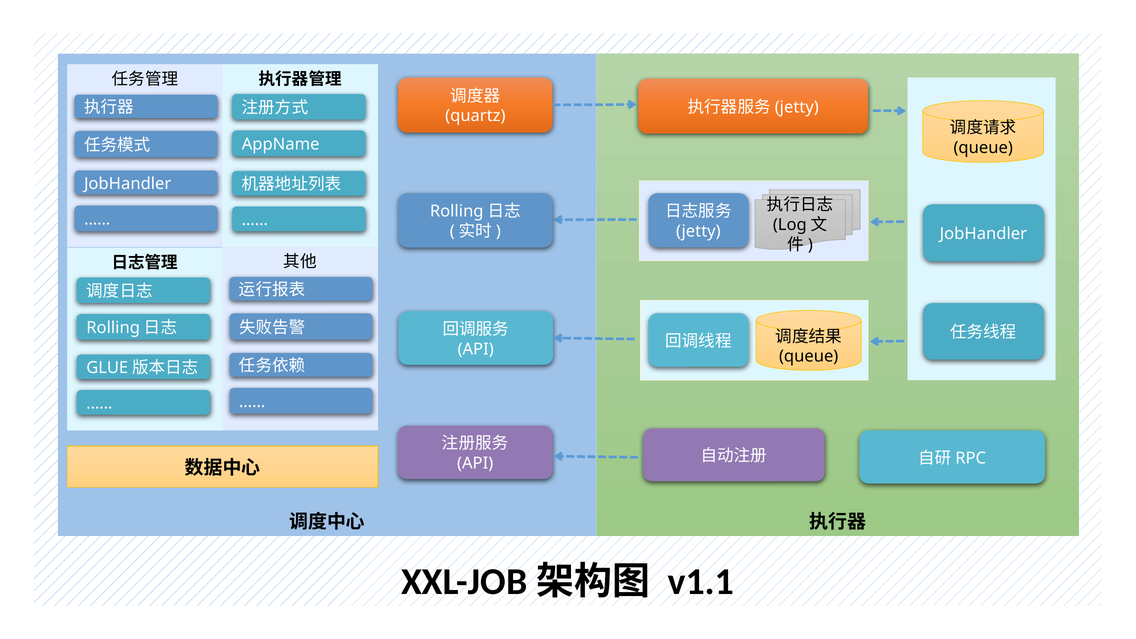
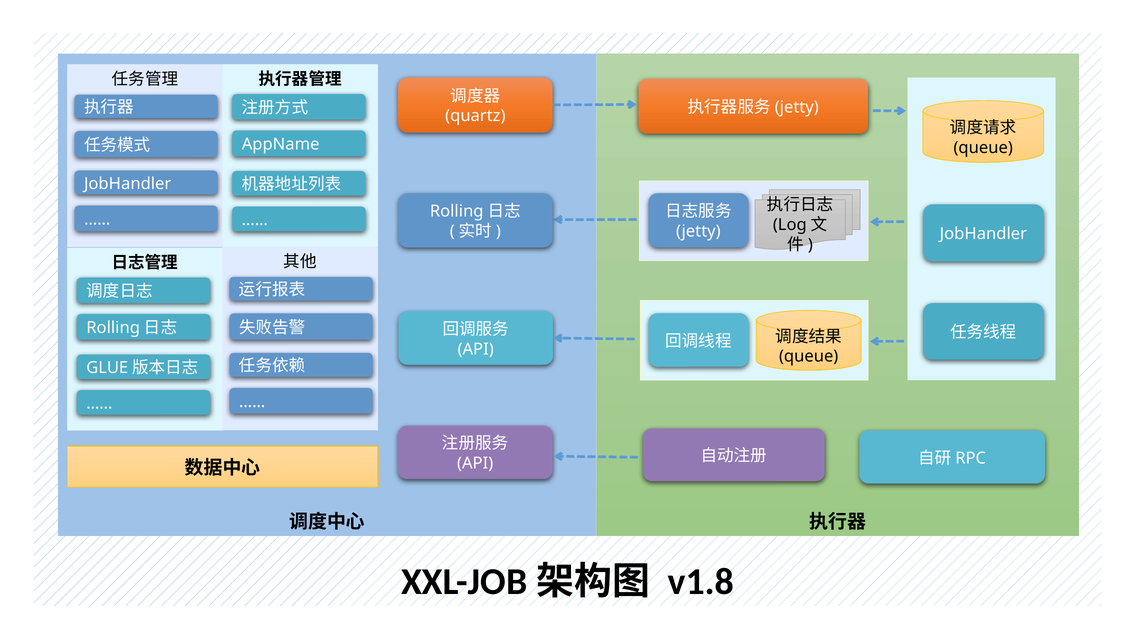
v1.1: v1.1 -> v1.8
